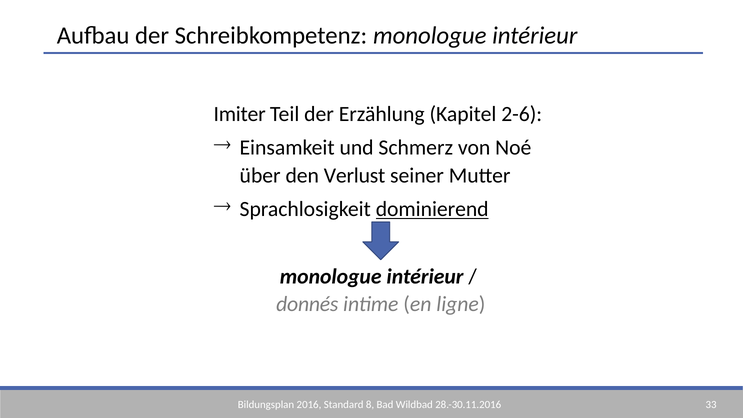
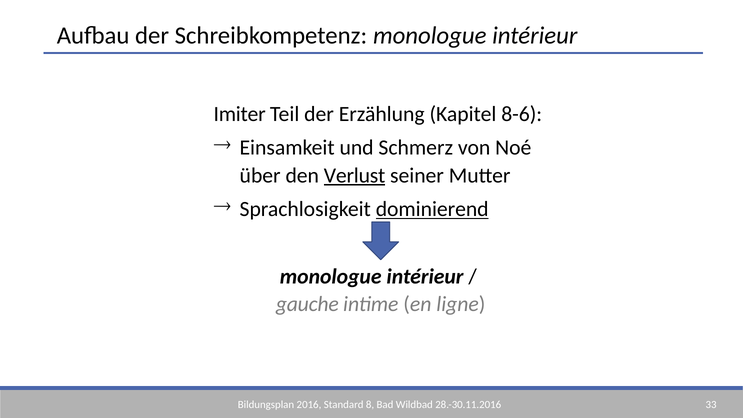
2-6: 2-6 -> 8-6
Verlust underline: none -> present
donnés: donnés -> gauche
